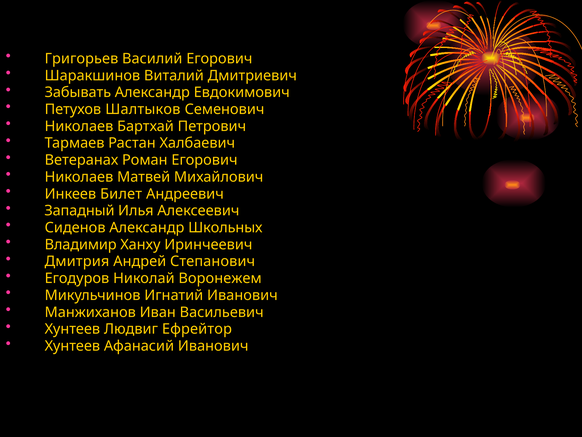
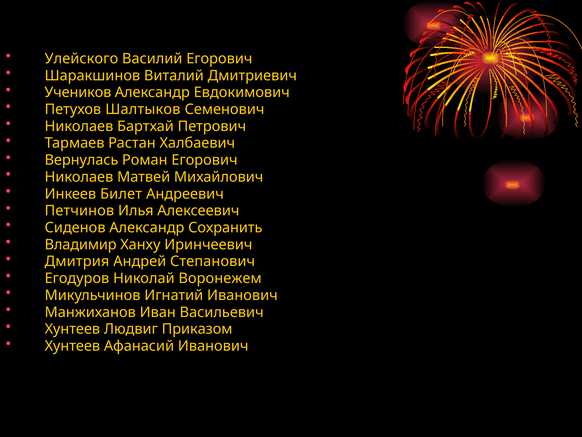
Григорьев: Григорьев -> Улейского
Забывать: Забывать -> Учеников
Ветеранах: Ветеранах -> Вернулась
Западный: Западный -> Петчинов
Школьных: Школьных -> Сохранить
Ефрейтор: Ефрейтор -> Приказом
